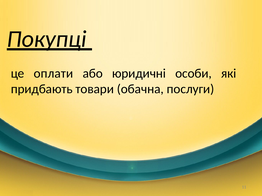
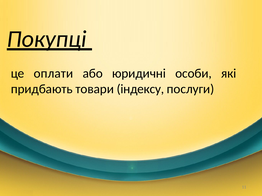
обачна: обачна -> індексу
